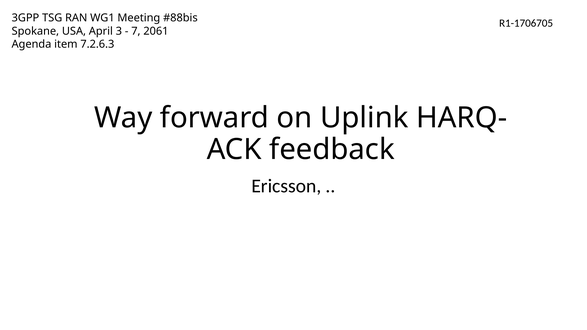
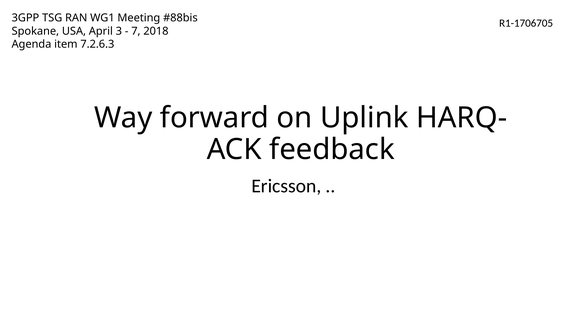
2061: 2061 -> 2018
